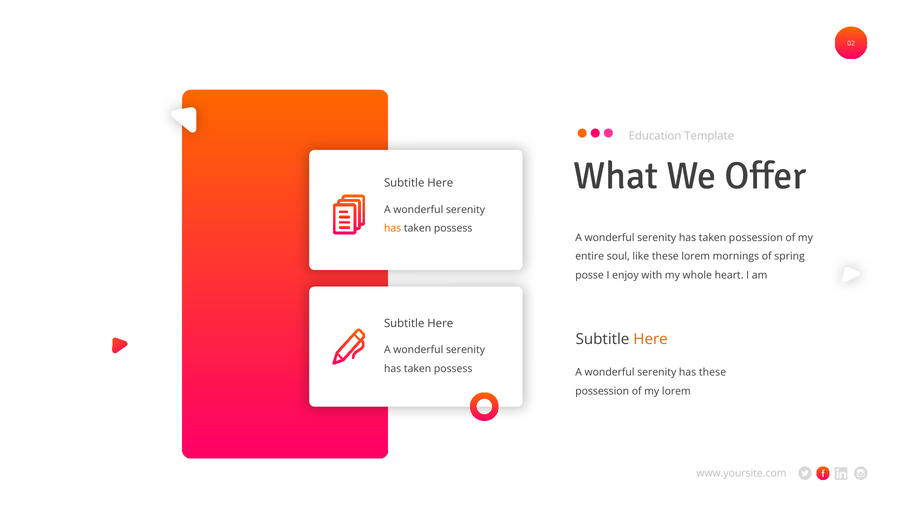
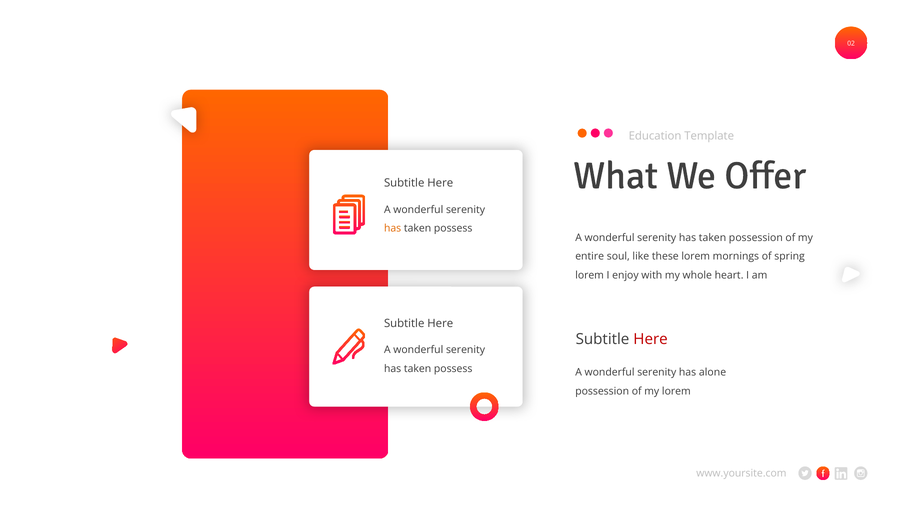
posse at (590, 275): posse -> lorem
Here at (651, 339) colour: orange -> red
has these: these -> alone
